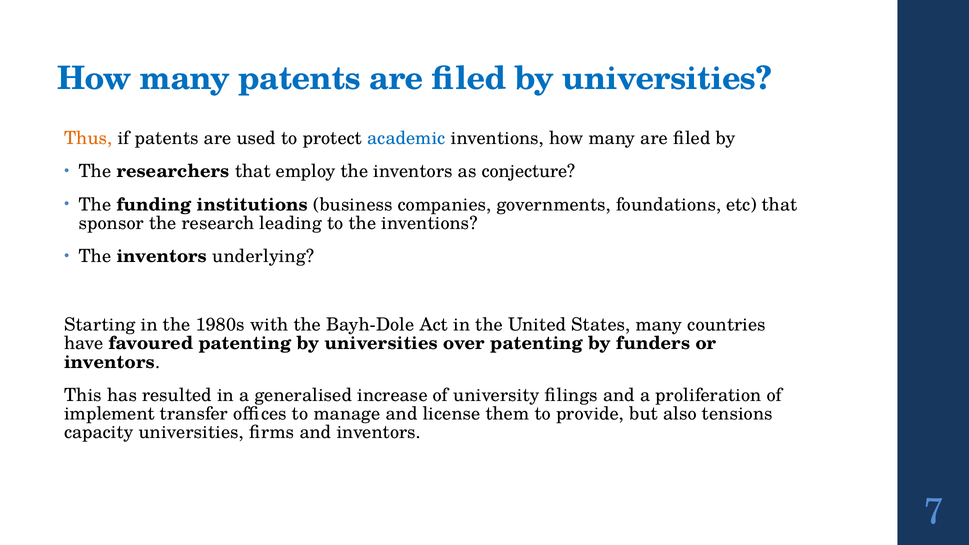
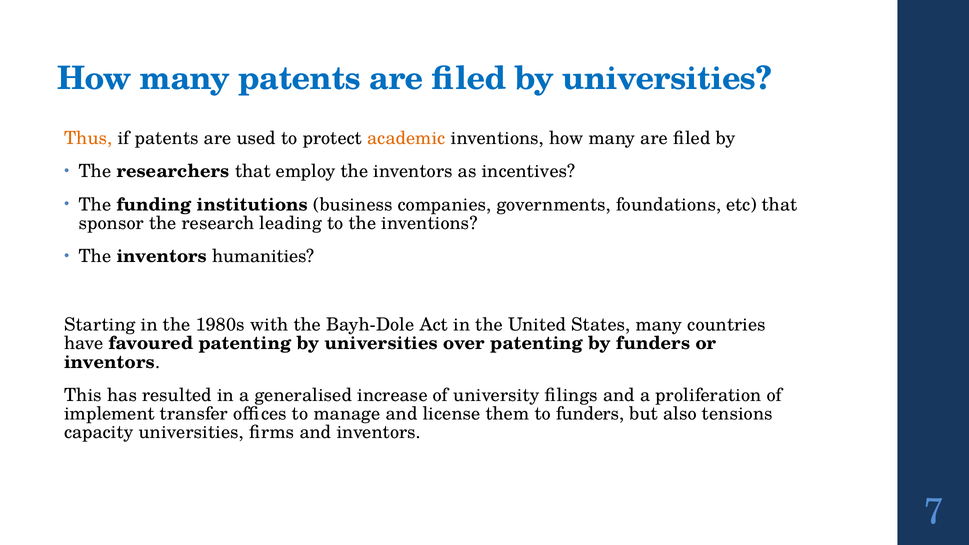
academic colour: blue -> orange
conjecture: conjecture -> incentives
underlying: underlying -> humanities
to provide: provide -> funders
